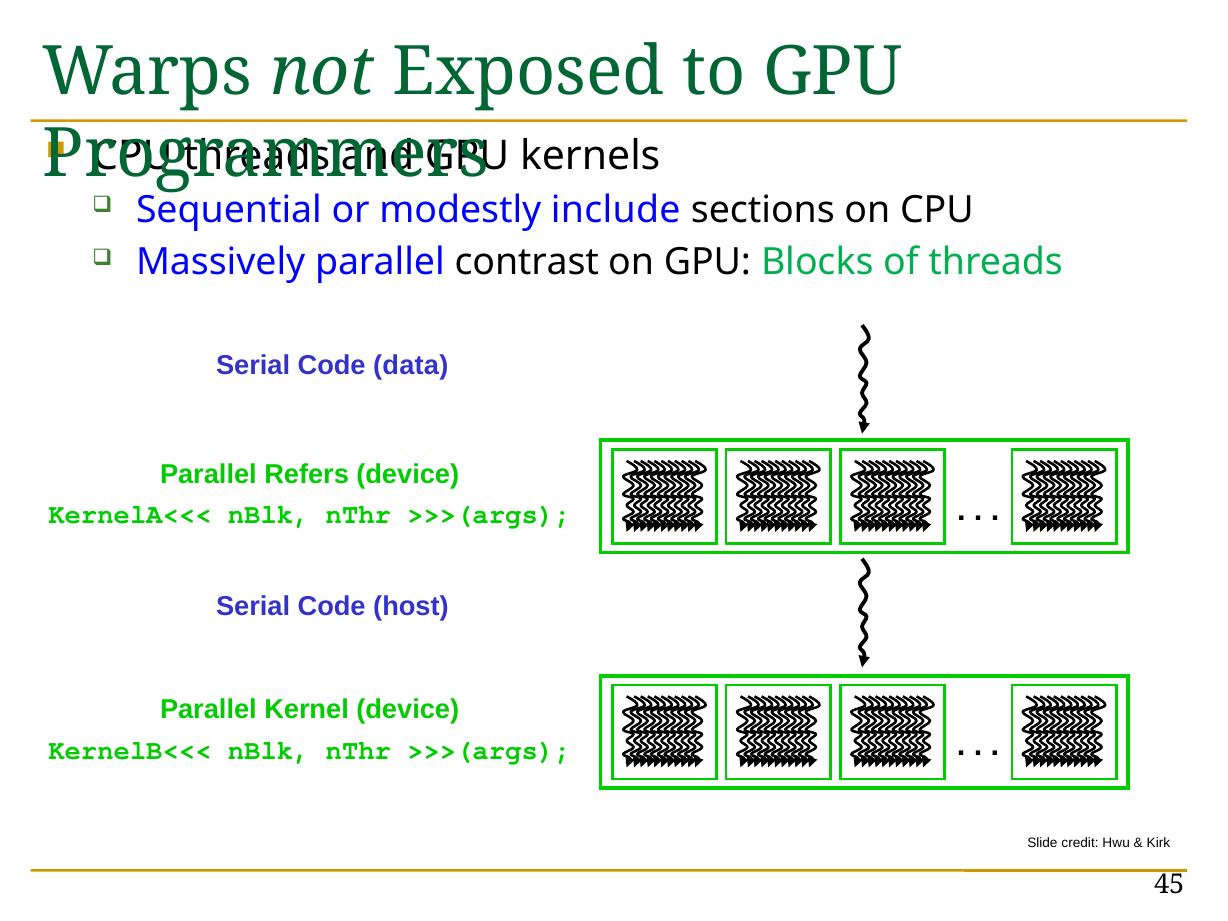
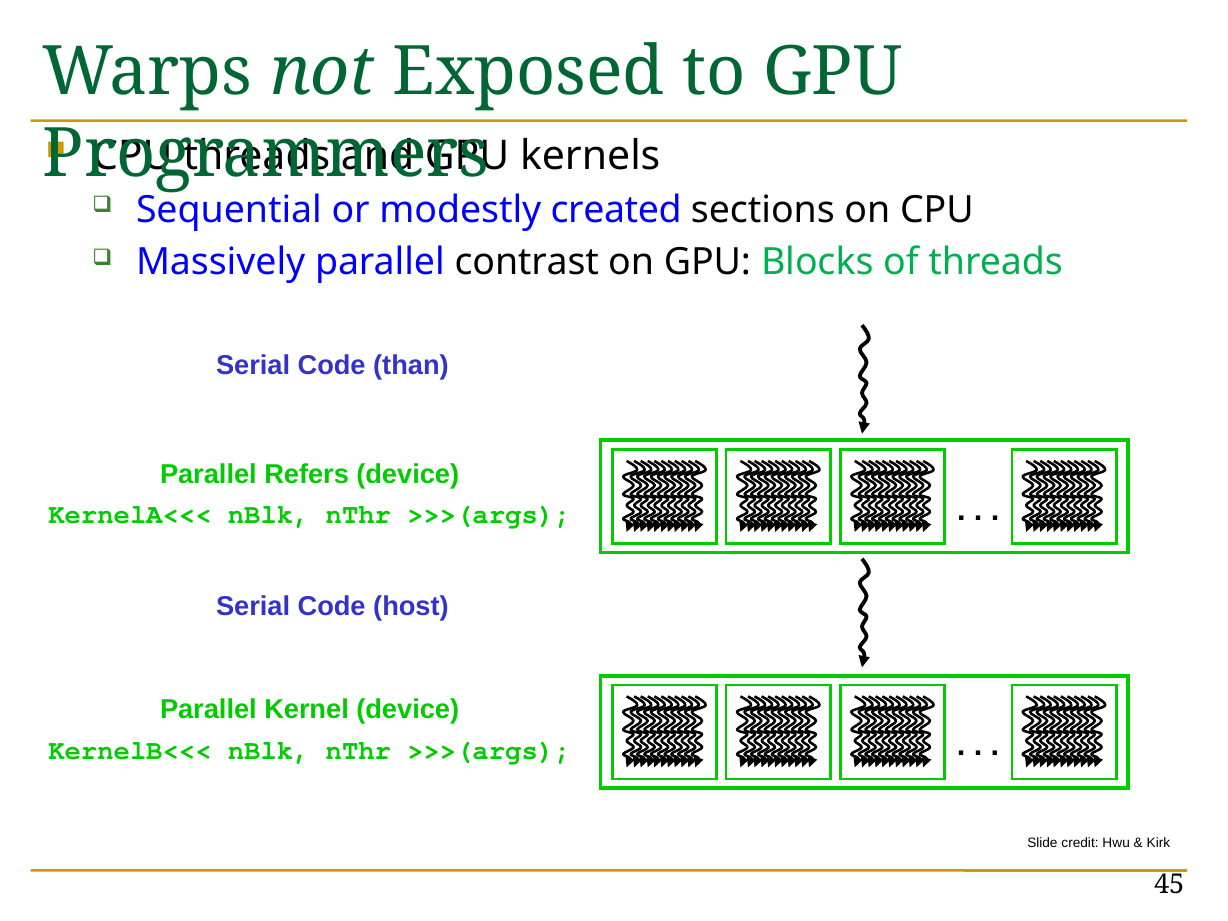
include: include -> created
data: data -> than
